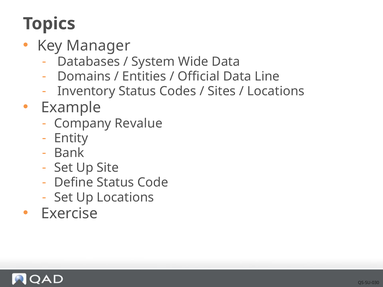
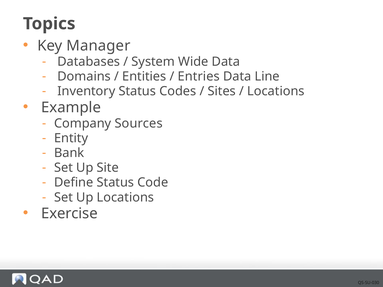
Official: Official -> Entries
Revalue: Revalue -> Sources
